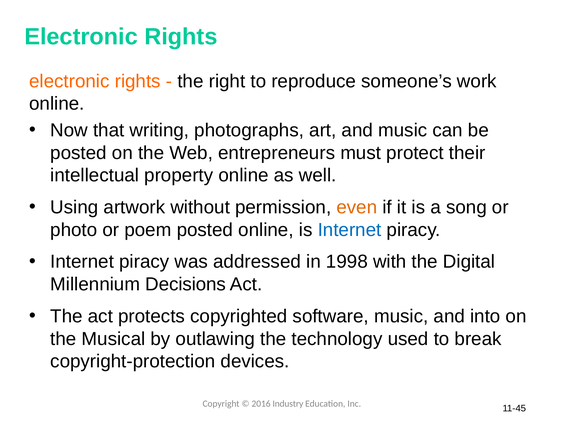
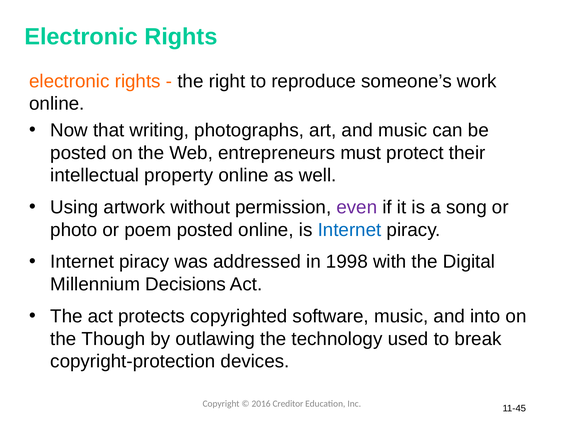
even colour: orange -> purple
Musical: Musical -> Though
Industry: Industry -> Creditor
